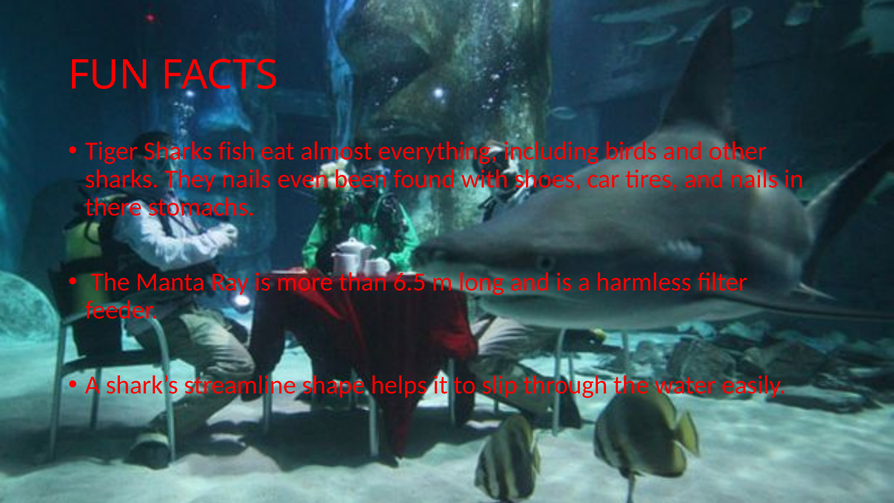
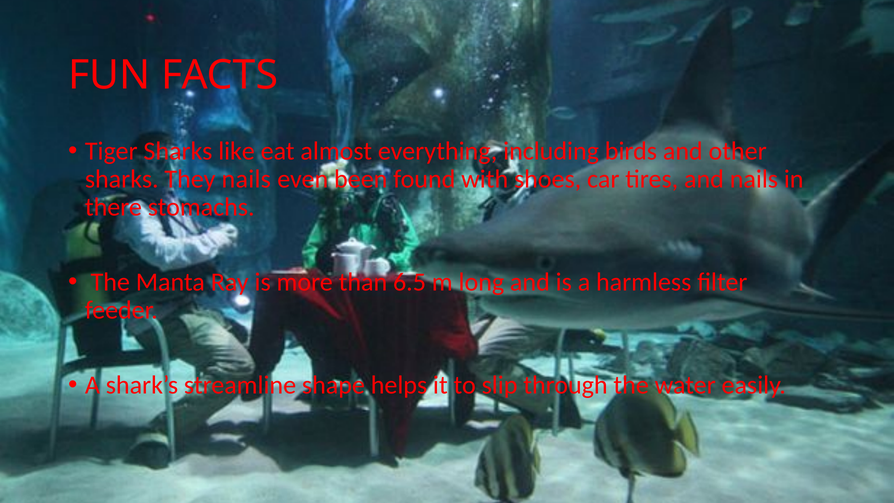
fish: fish -> like
